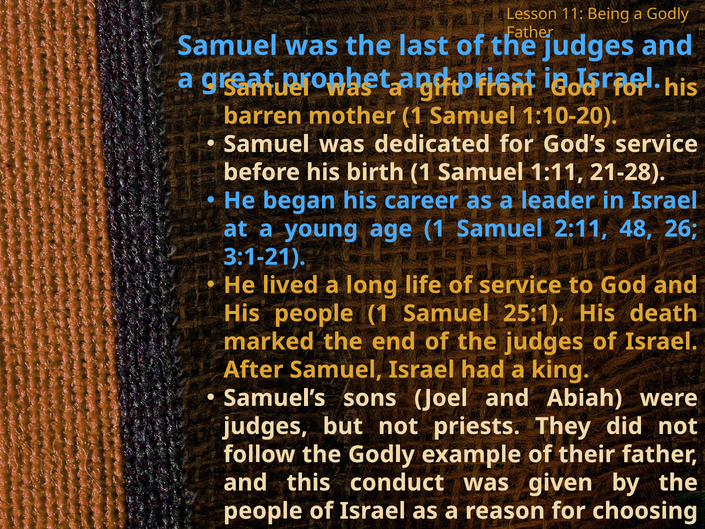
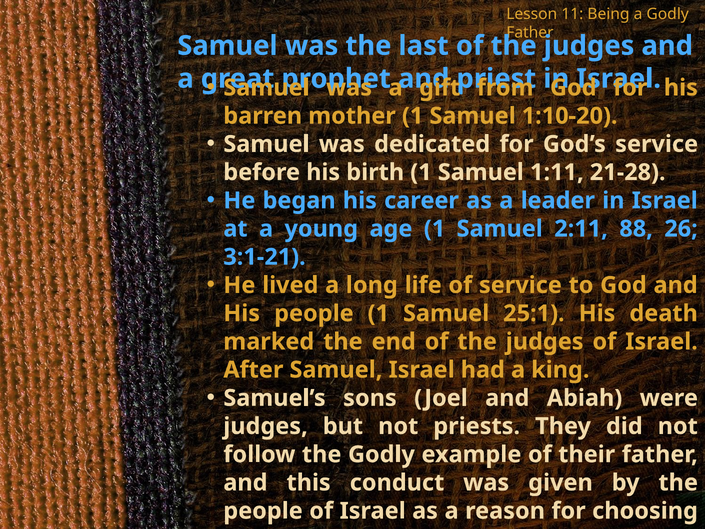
48: 48 -> 88
